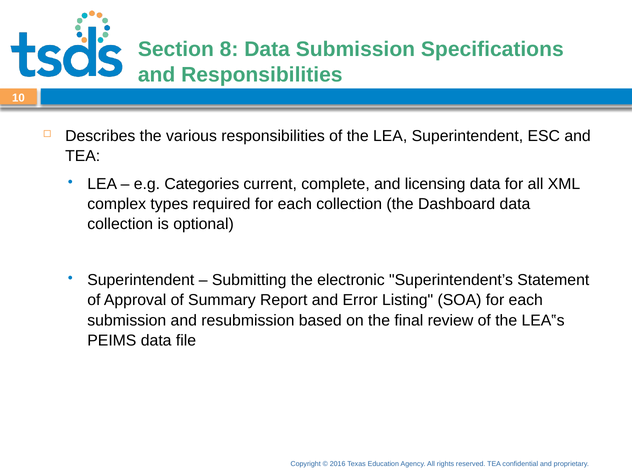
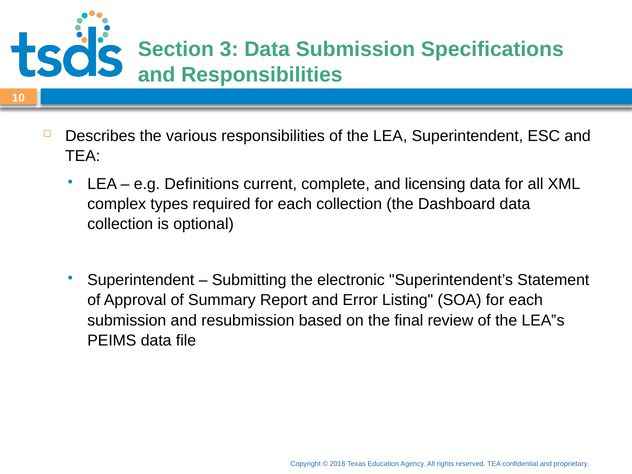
8: 8 -> 3
Categories: Categories -> Definitions
